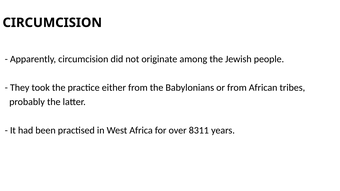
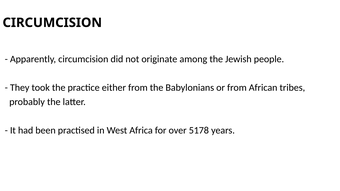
8311: 8311 -> 5178
